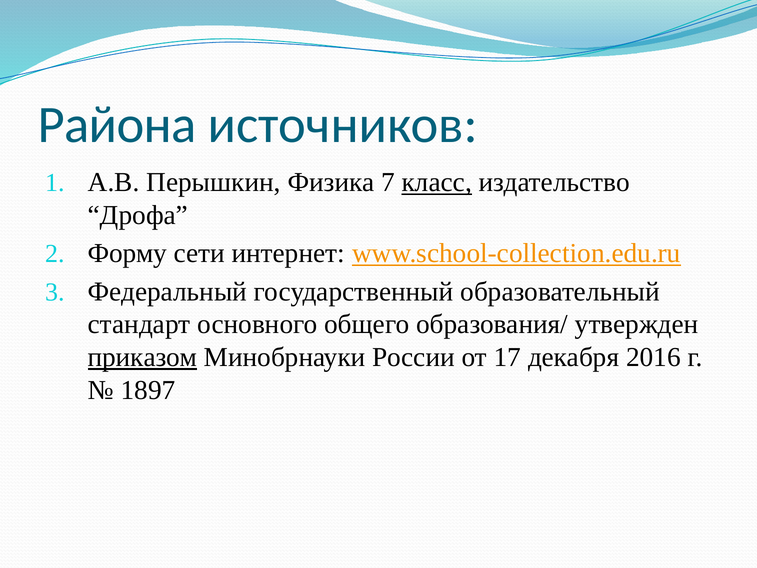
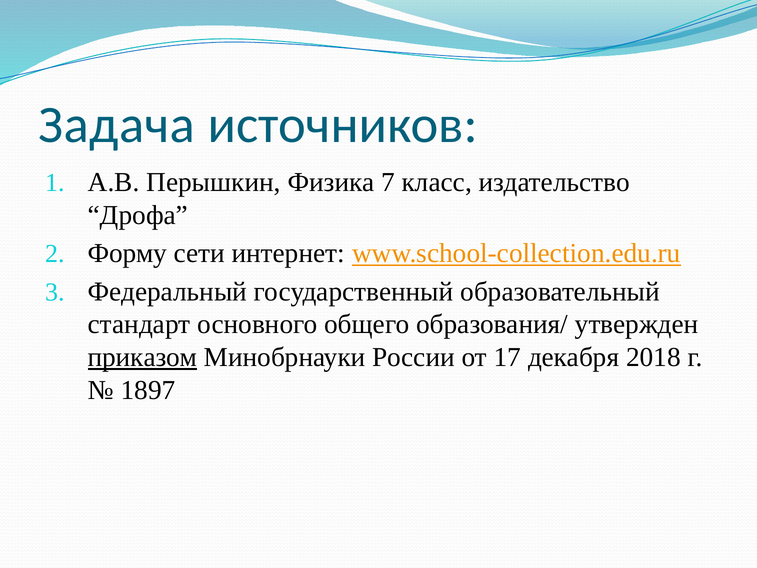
Района: Района -> Задача
класс underline: present -> none
2016: 2016 -> 2018
